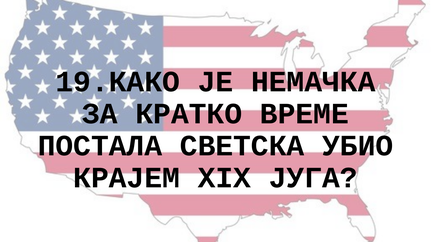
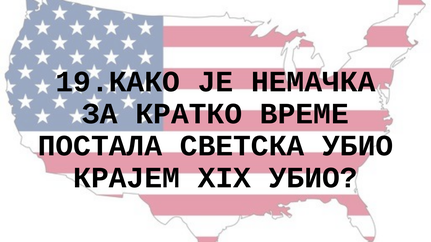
XIX ЈУГА: ЈУГА -> УБИО
